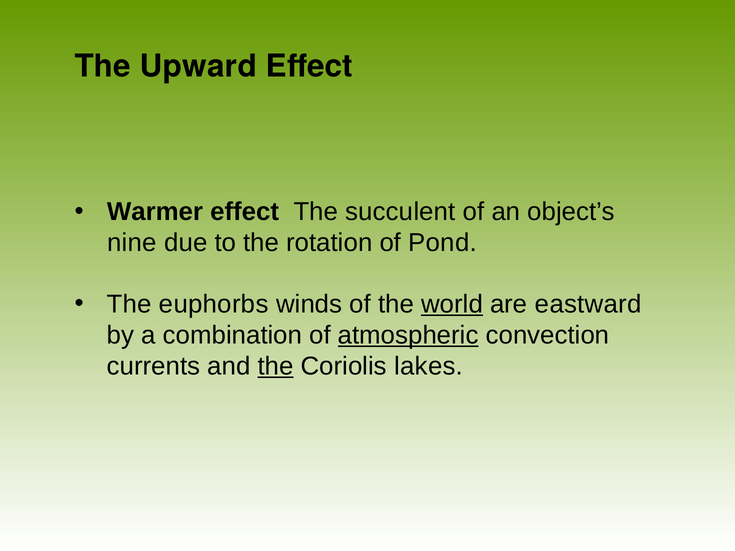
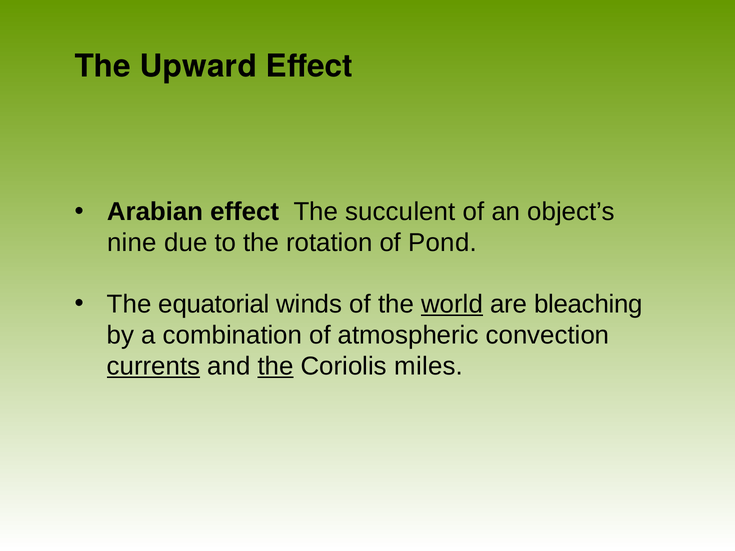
Warmer: Warmer -> Arabian
euphorbs: euphorbs -> equatorial
eastward: eastward -> bleaching
atmospheric underline: present -> none
currents underline: none -> present
lakes: lakes -> miles
